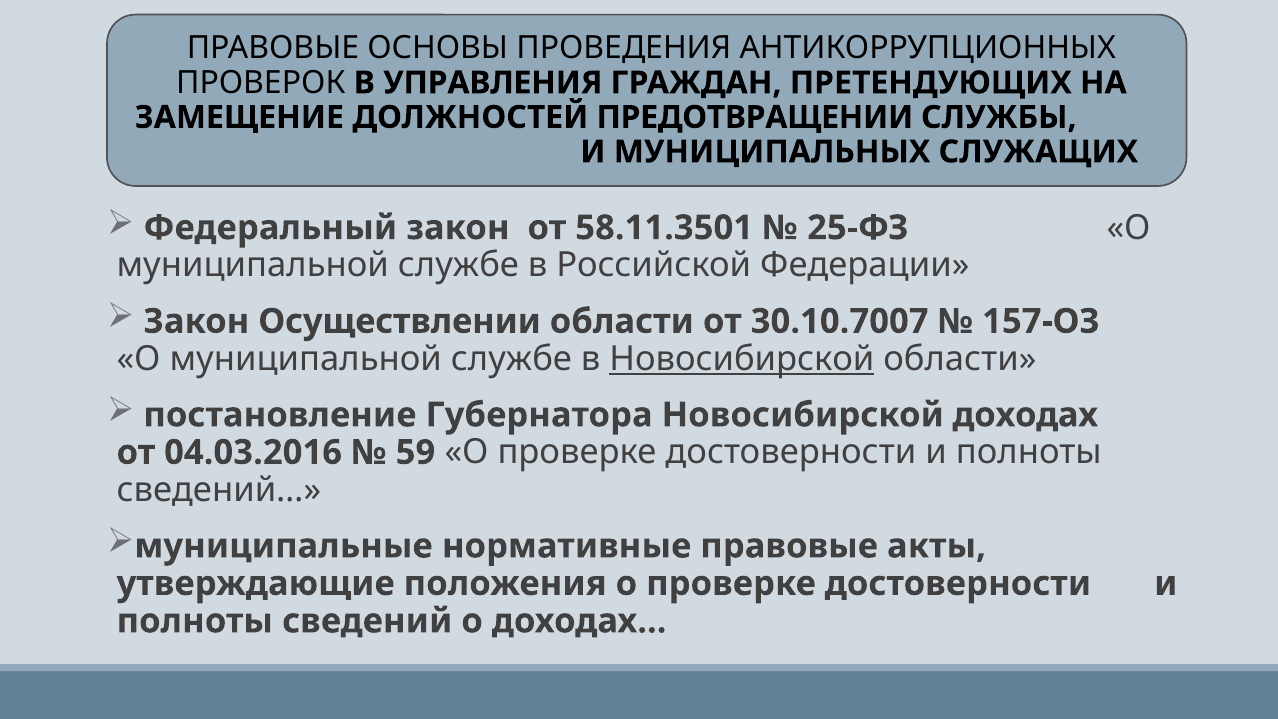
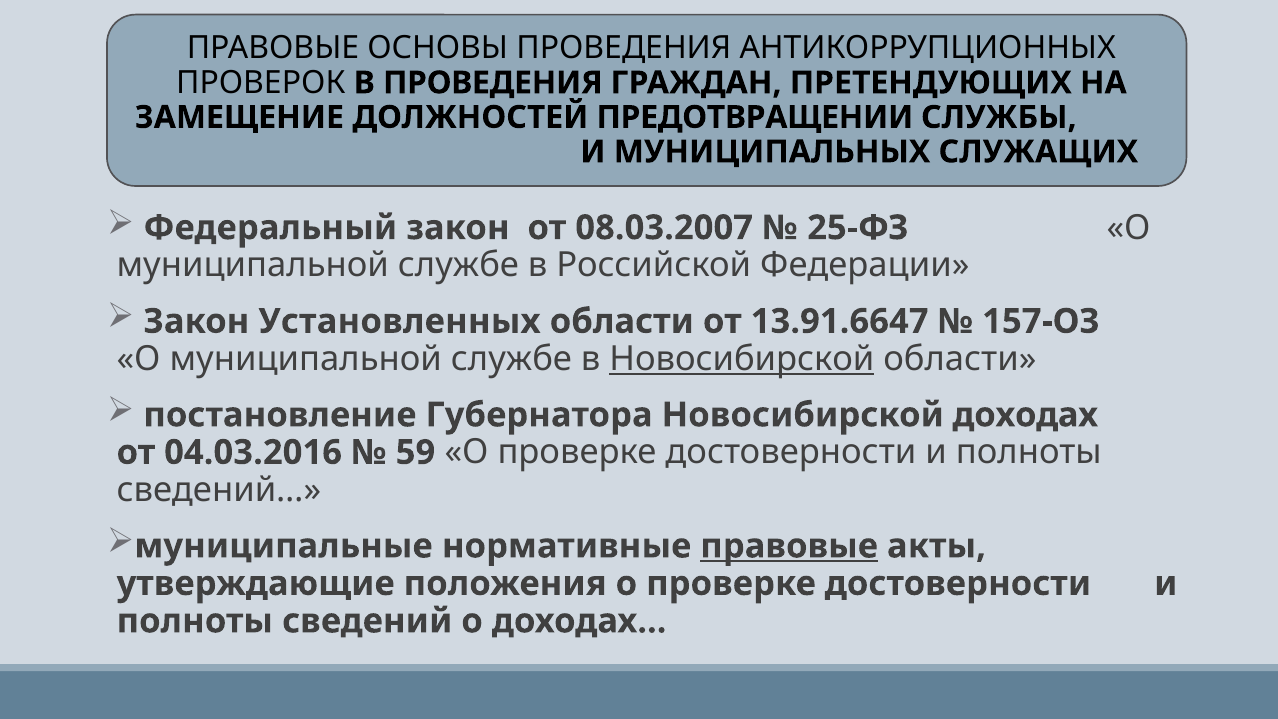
В УПРАВЛЕНИЯ: УПРАВЛЕНИЯ -> ПРОВЕДЕНИЯ
58.11.3501: 58.11.3501 -> 08.03.2007
Осуществлении: Осуществлении -> Установленных
30.10.7007: 30.10.7007 -> 13.91.6647
правовые at (789, 546) underline: none -> present
